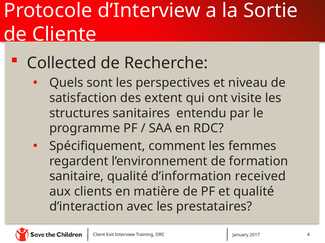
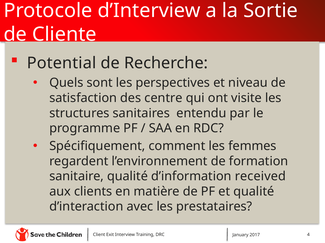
Collected: Collected -> Potential
extent: extent -> centre
